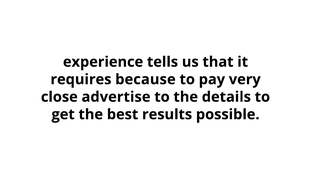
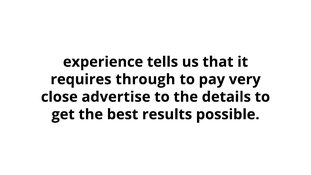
because: because -> through
